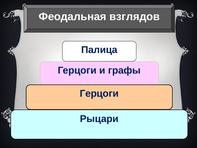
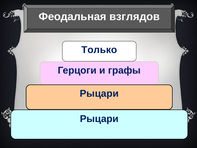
Палица: Палица -> Только
Герцоги at (99, 93): Герцоги -> Рыцари
